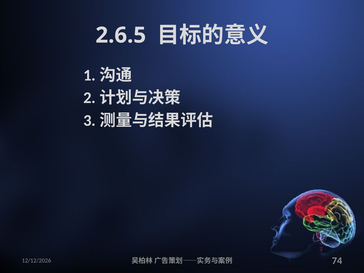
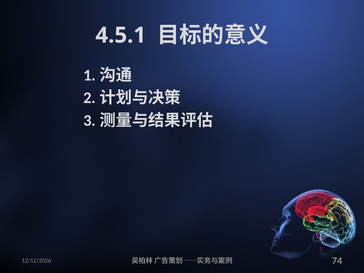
2.6.5: 2.6.5 -> 4.5.1
